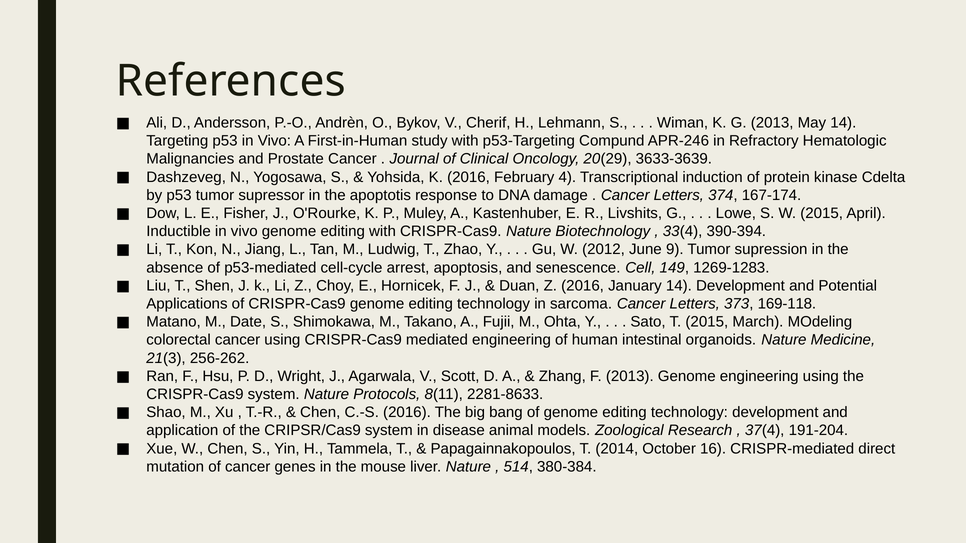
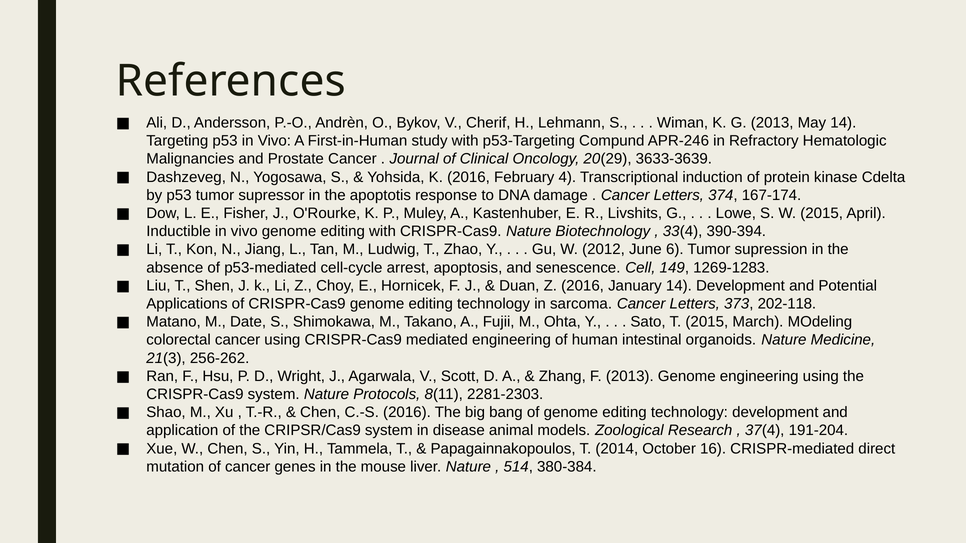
9: 9 -> 6
169-118: 169-118 -> 202-118
2281-8633: 2281-8633 -> 2281-2303
